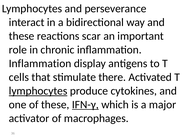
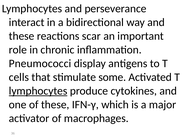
Inflammation at (40, 63): Inflammation -> Pneumococci
there: there -> some
IFN-γ underline: present -> none
